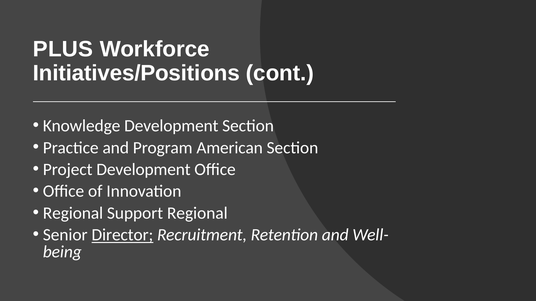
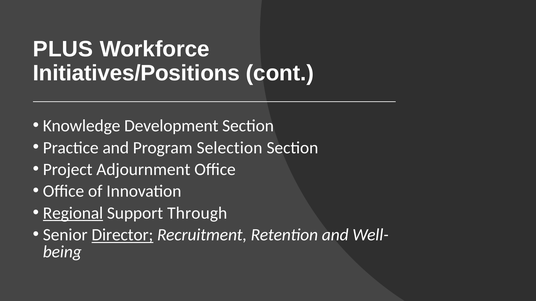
American: American -> Selection
Project Development: Development -> Adjournment
Regional at (73, 213) underline: none -> present
Support Regional: Regional -> Through
